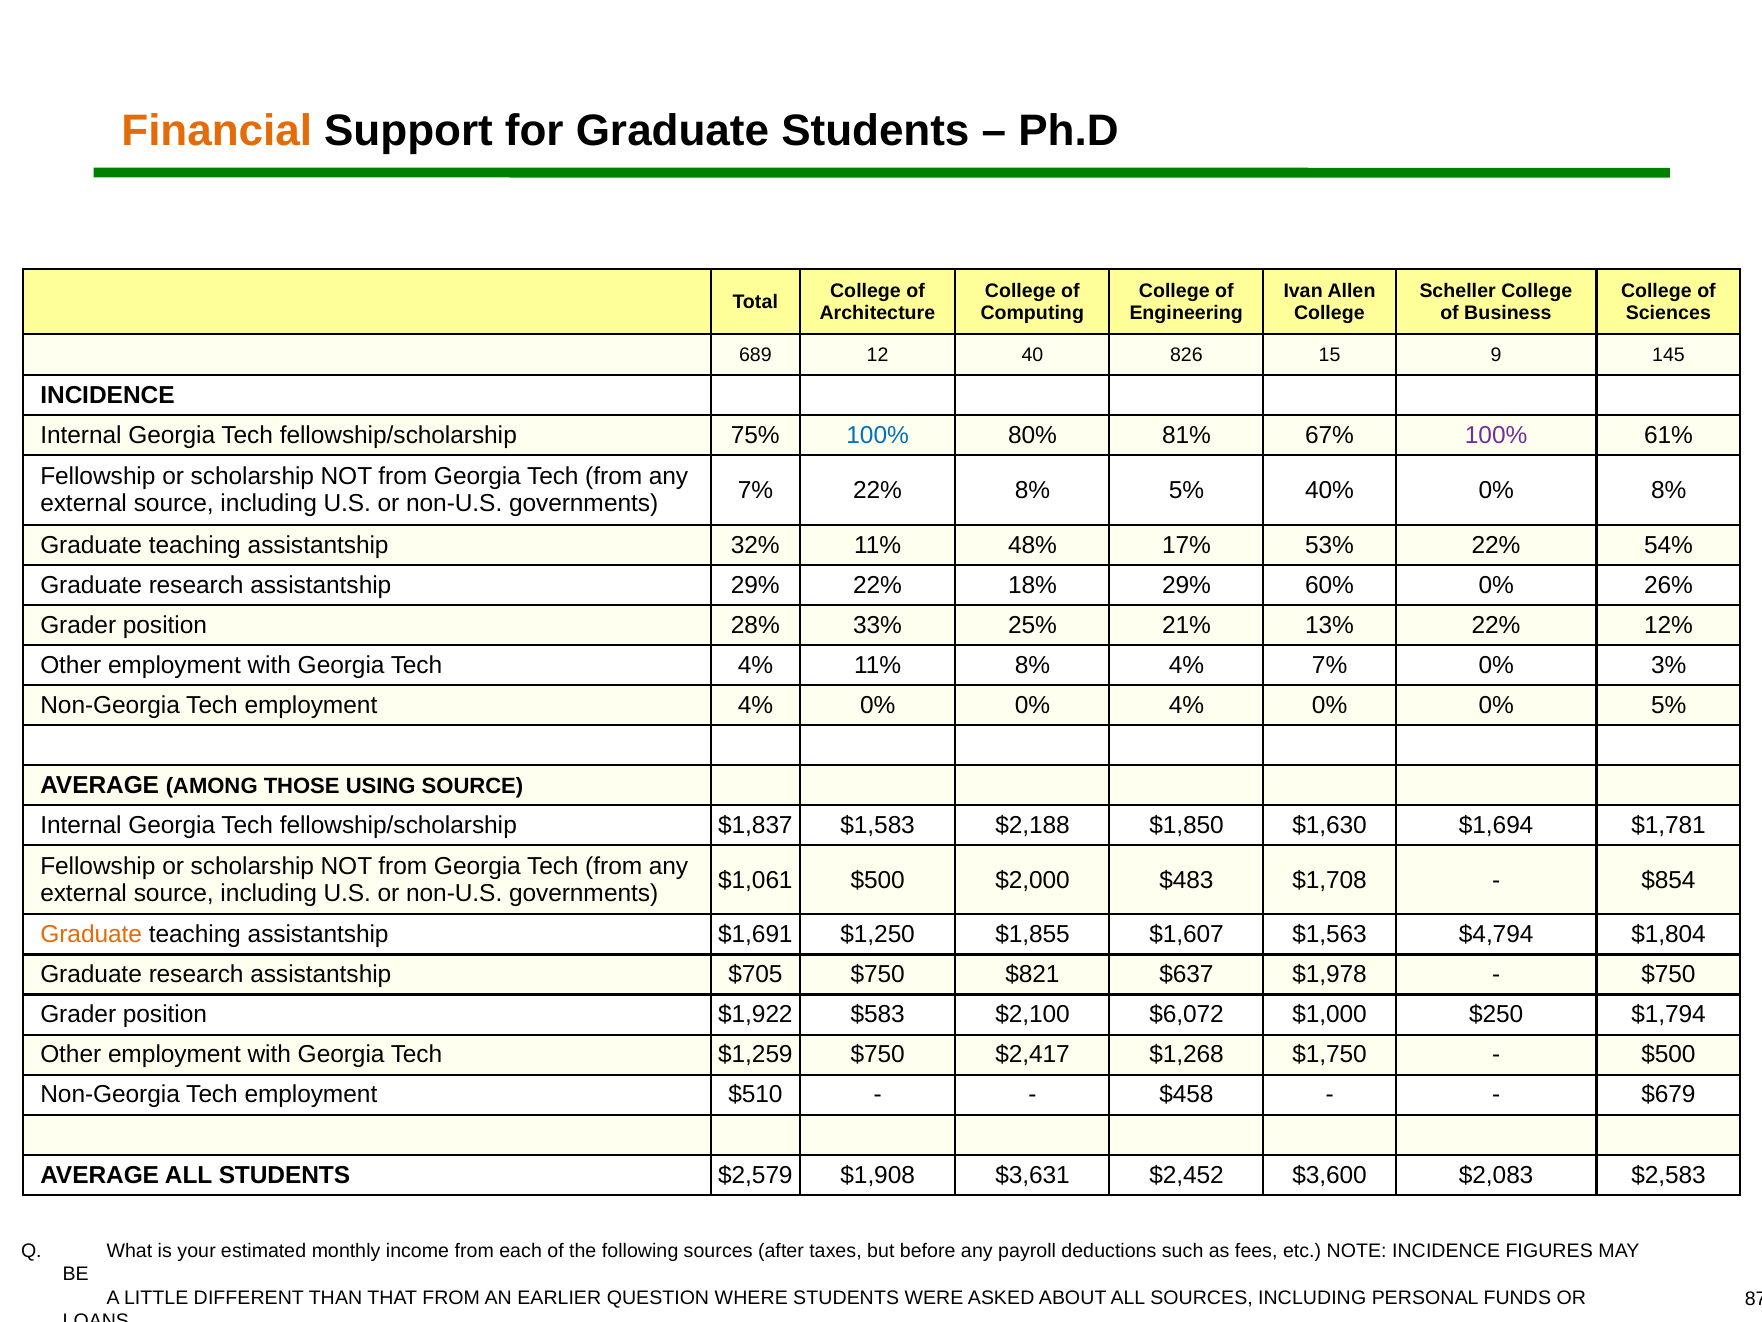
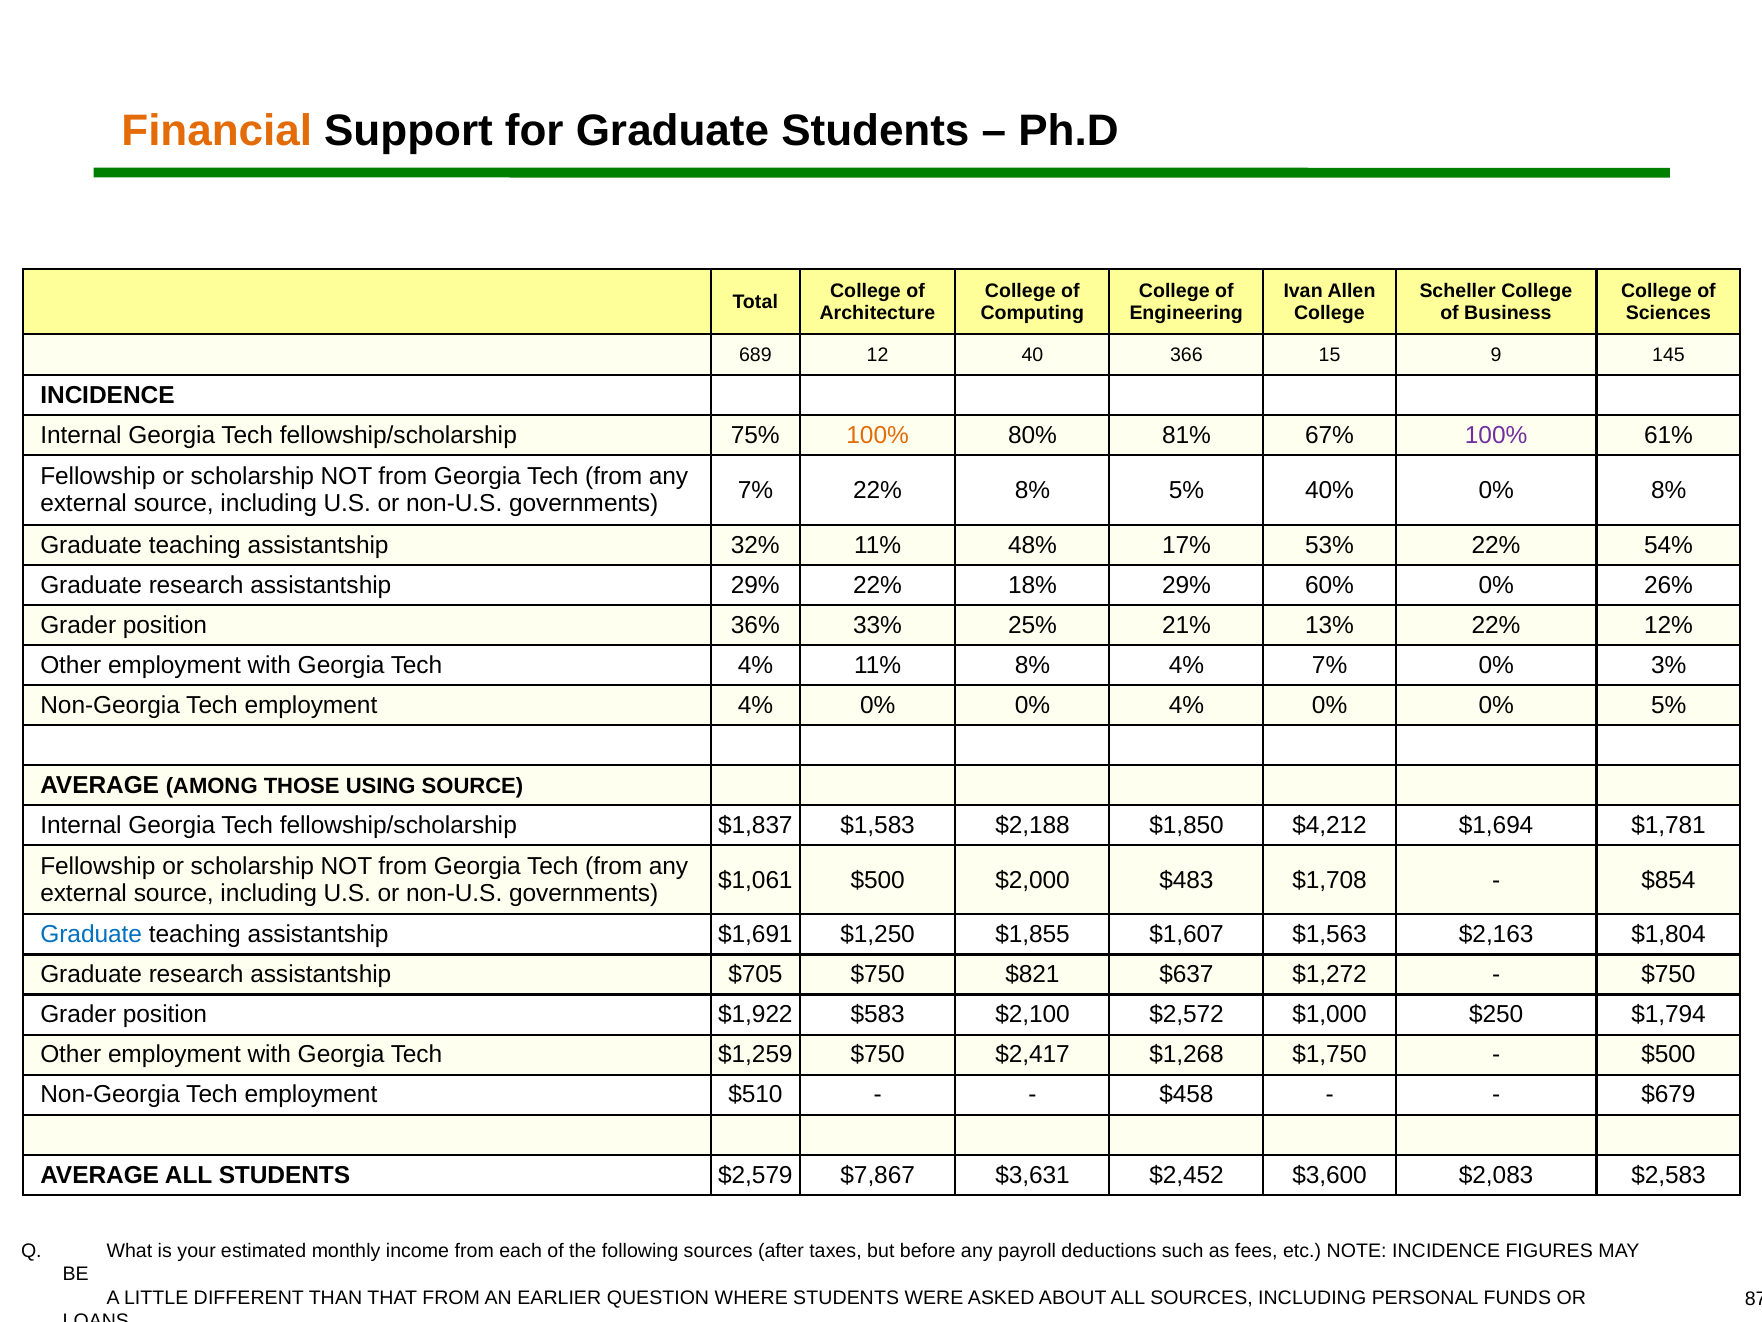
826: 826 -> 366
100% at (878, 435) colour: blue -> orange
28%: 28% -> 36%
$1,630: $1,630 -> $4,212
Graduate at (91, 934) colour: orange -> blue
$4,794: $4,794 -> $2,163
$1,978: $1,978 -> $1,272
$6,072: $6,072 -> $2,572
$1,908: $1,908 -> $7,867
